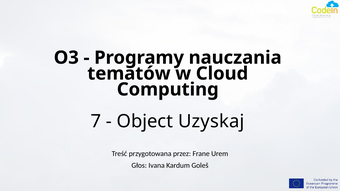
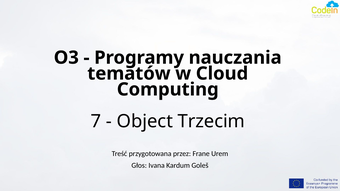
Uzyskaj: Uzyskaj -> Trzecim
